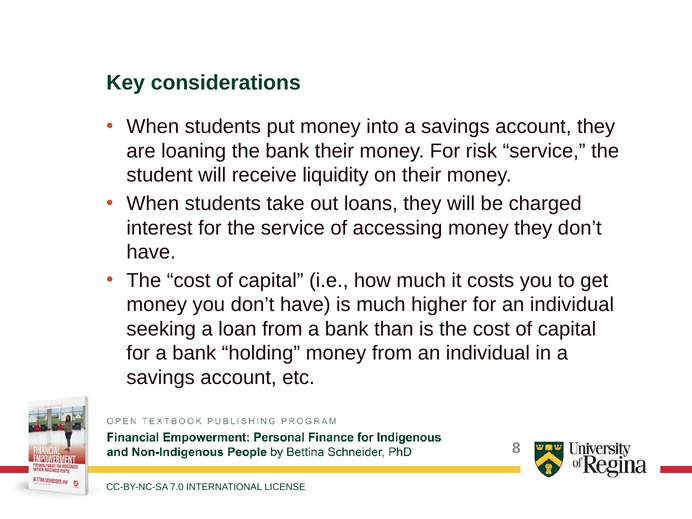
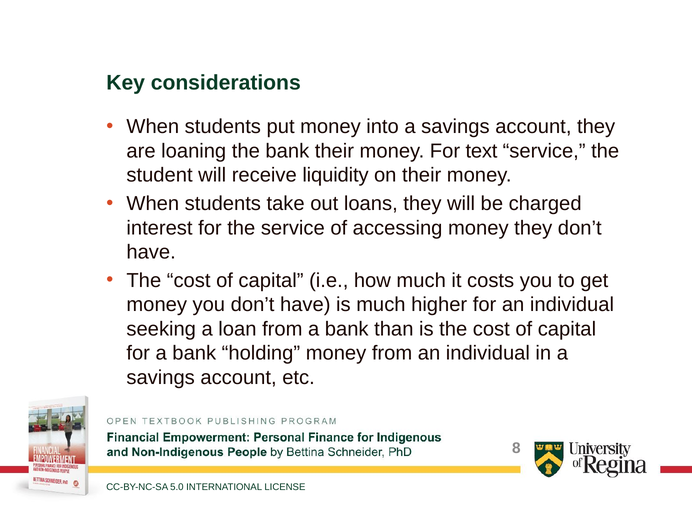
risk: risk -> text
7.0: 7.0 -> 5.0
